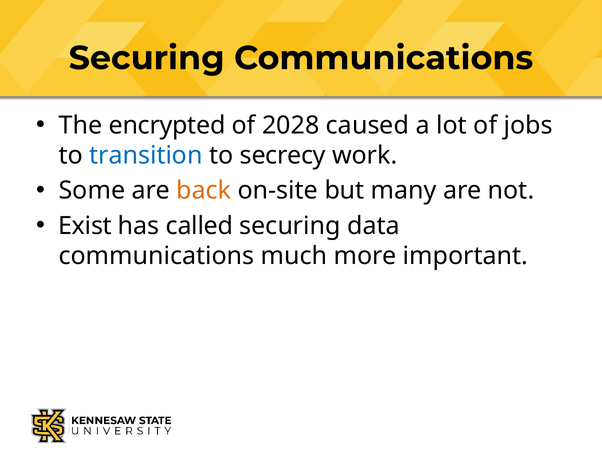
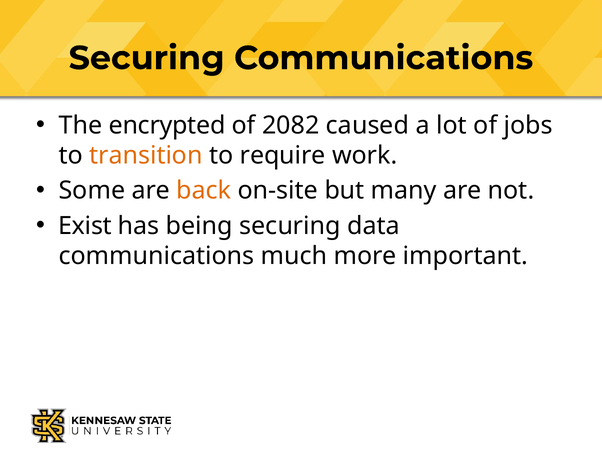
2028: 2028 -> 2082
transition colour: blue -> orange
secrecy: secrecy -> require
called: called -> being
